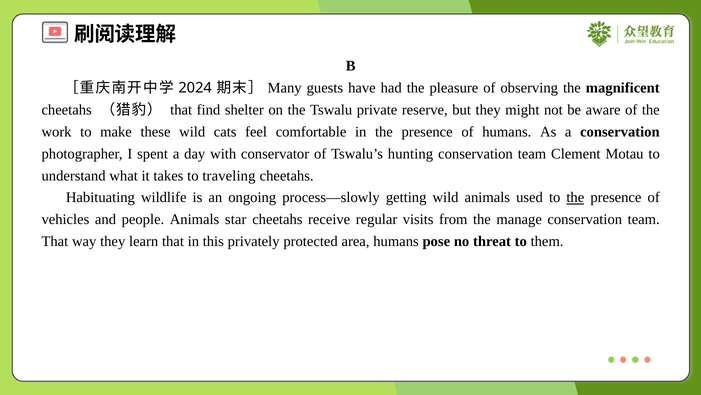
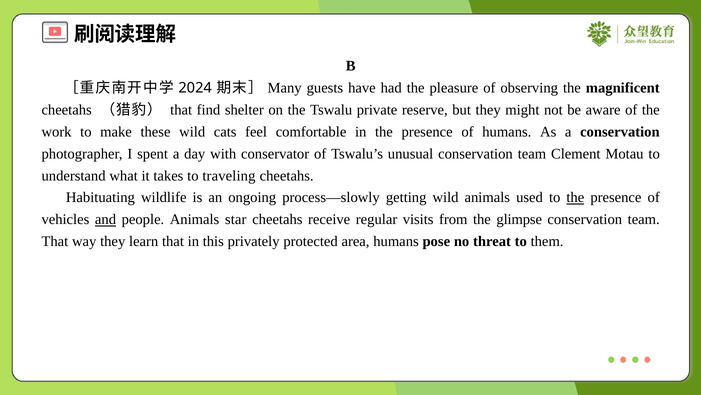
hunting: hunting -> unusual
and underline: none -> present
manage: manage -> glimpse
